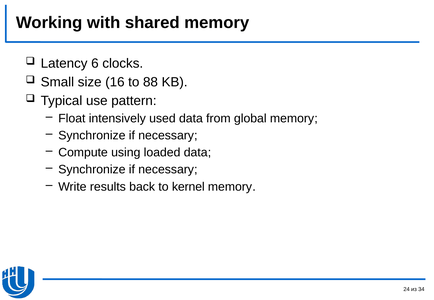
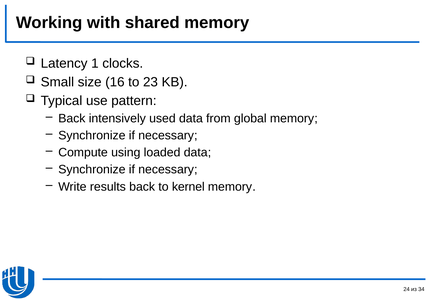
6: 6 -> 1
88: 88 -> 23
Float at (72, 119): Float -> Back
